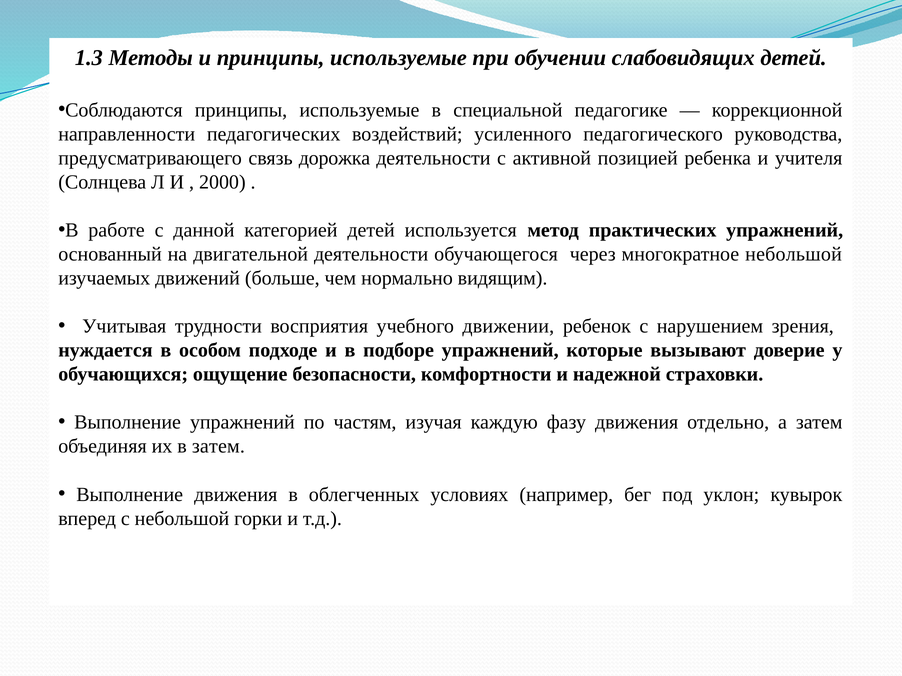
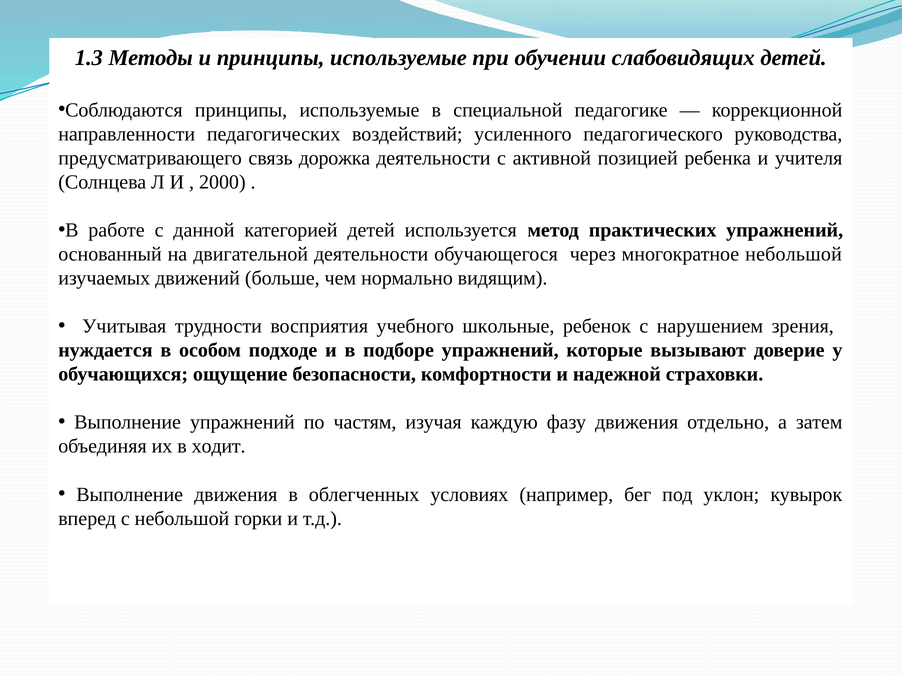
движении: движении -> школьные
в затем: затем -> ходит
